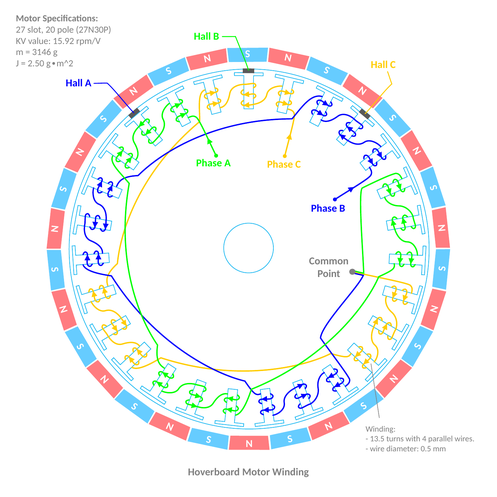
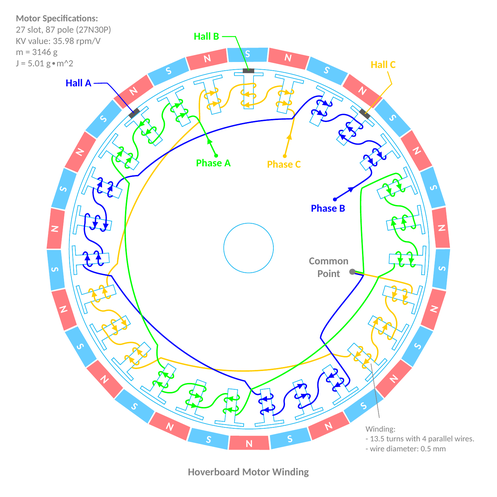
20: 20 -> 87
15.92: 15.92 -> 35.98
2.50: 2.50 -> 5.01
